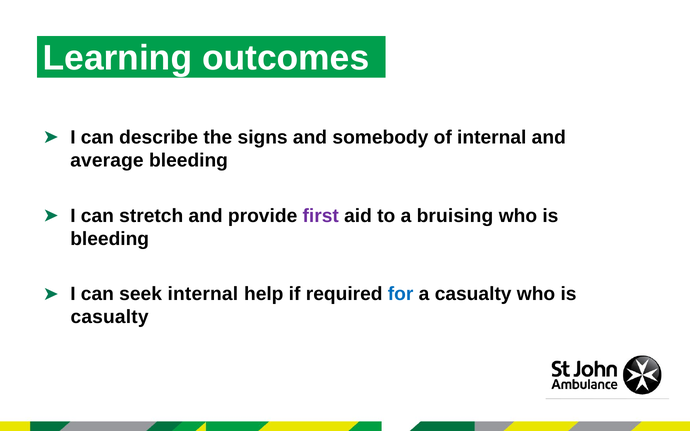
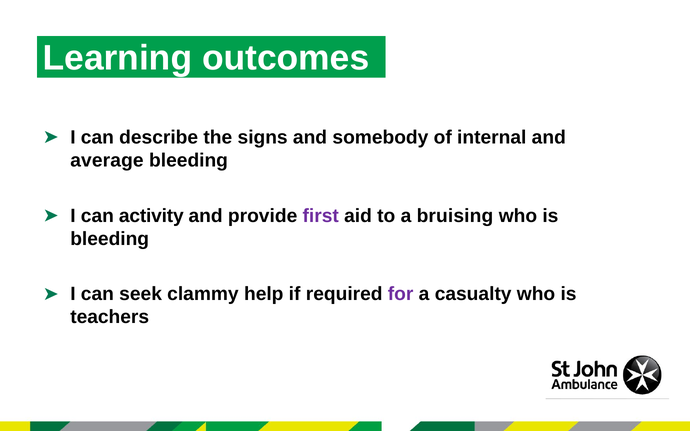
stretch: stretch -> activity
seek internal: internal -> clammy
for colour: blue -> purple
casualty at (110, 317): casualty -> teachers
